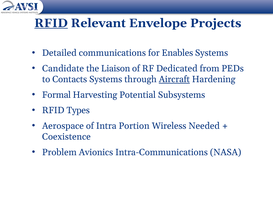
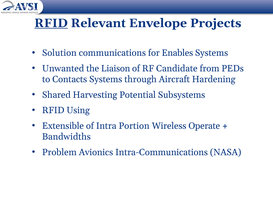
Detailed: Detailed -> Solution
Candidate: Candidate -> Unwanted
Dedicated: Dedicated -> Candidate
Aircraft underline: present -> none
Formal: Formal -> Shared
Types: Types -> Using
Aerospace: Aerospace -> Extensible
Needed: Needed -> Operate
Coexistence: Coexistence -> Bandwidths
